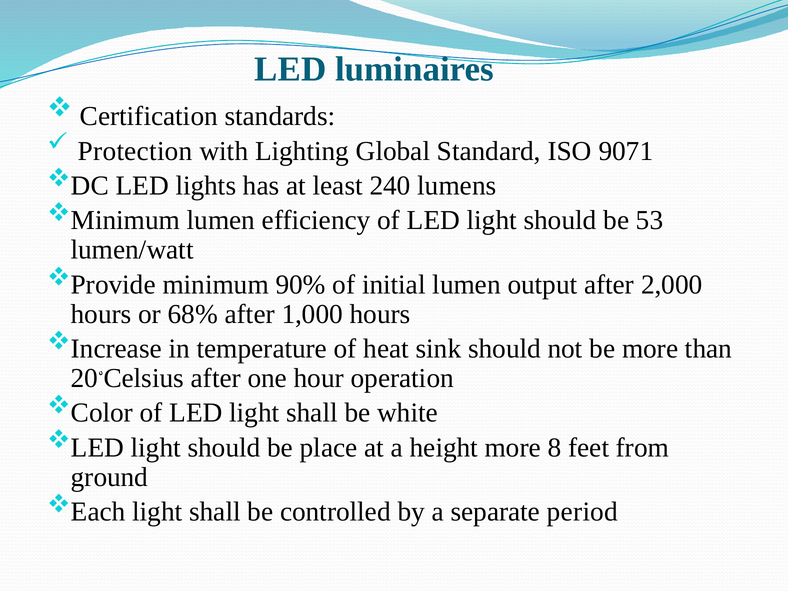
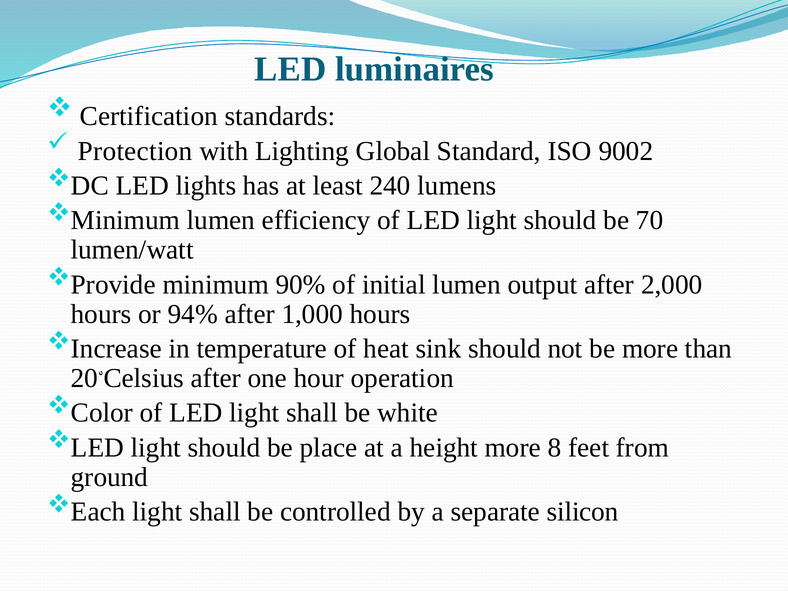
9071: 9071 -> 9002
53: 53 -> 70
68%: 68% -> 94%
period: period -> silicon
